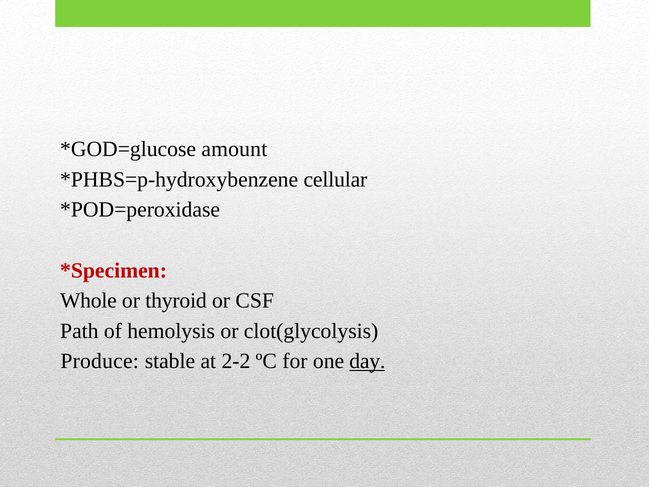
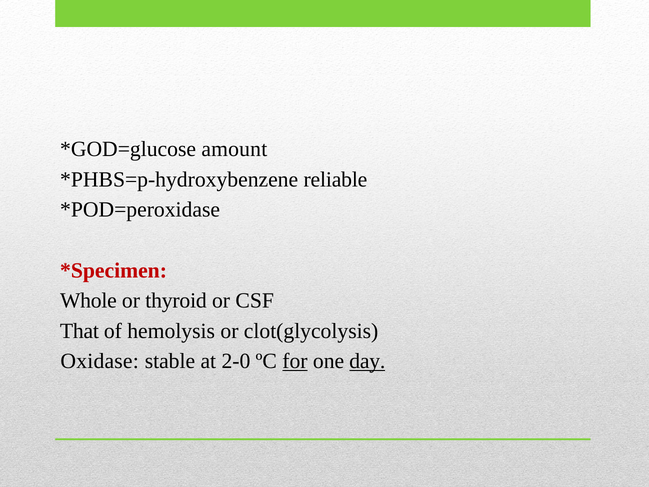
cellular: cellular -> reliable
Path: Path -> That
Produce: Produce -> Oxidase
2-2: 2-2 -> 2-0
for underline: none -> present
